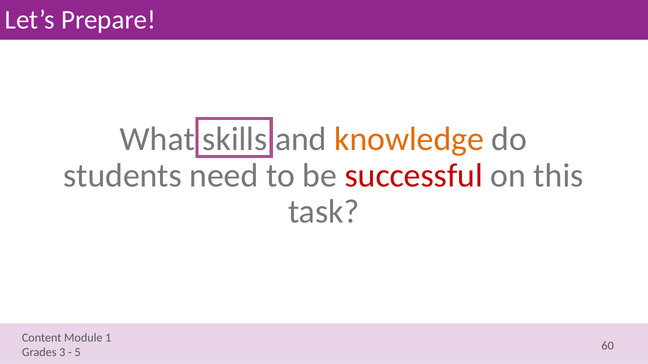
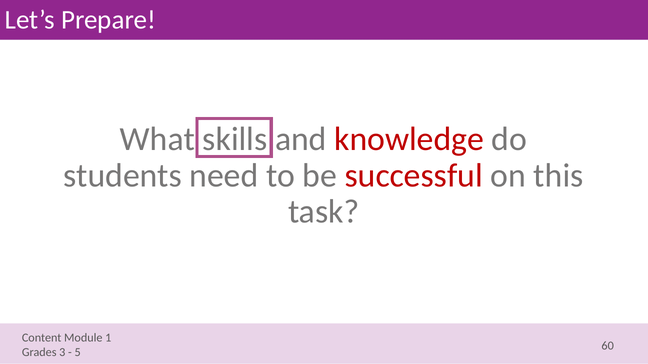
knowledge colour: orange -> red
